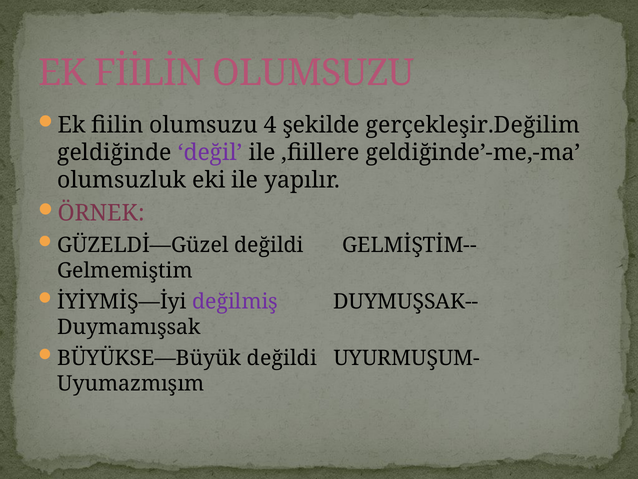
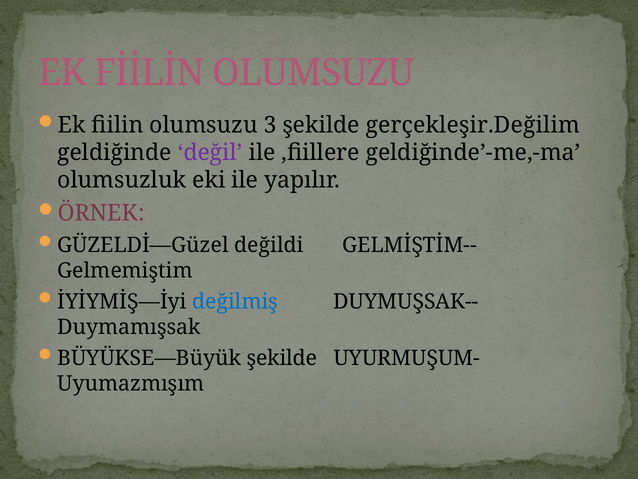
4: 4 -> 3
değilmiş colour: purple -> blue
BÜYÜKSE—Büyük değildi: değildi -> şekilde
